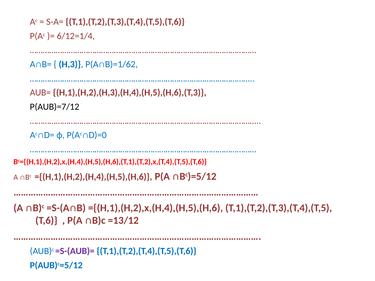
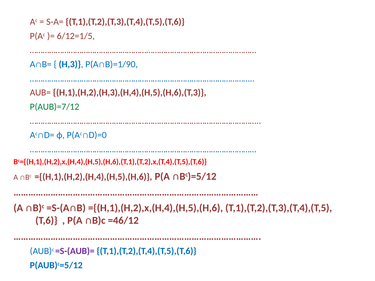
6/12=1/4: 6/12=1/4 -> 6/12=1/5
P(A∩B)=1/62: P(A∩B)=1/62 -> P(A∩B)=1/90
P(AUB)=7/12 colour: black -> green
=13/12: =13/12 -> =46/12
